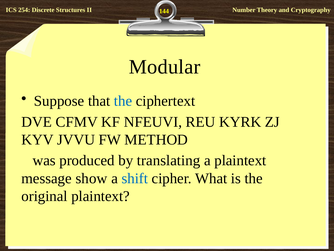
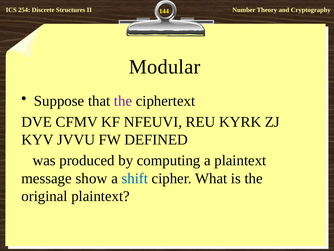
the at (123, 101) colour: blue -> purple
METHOD: METHOD -> DEFINED
translating: translating -> computing
